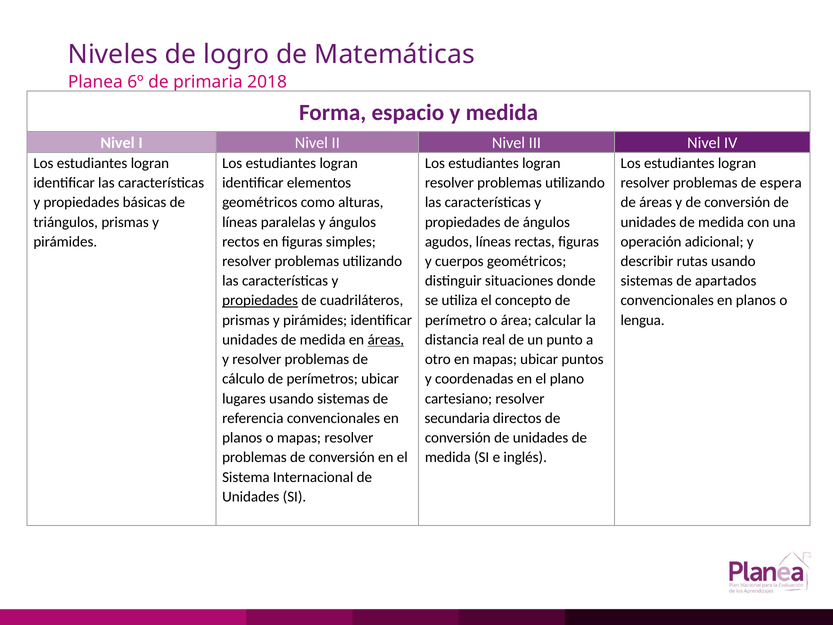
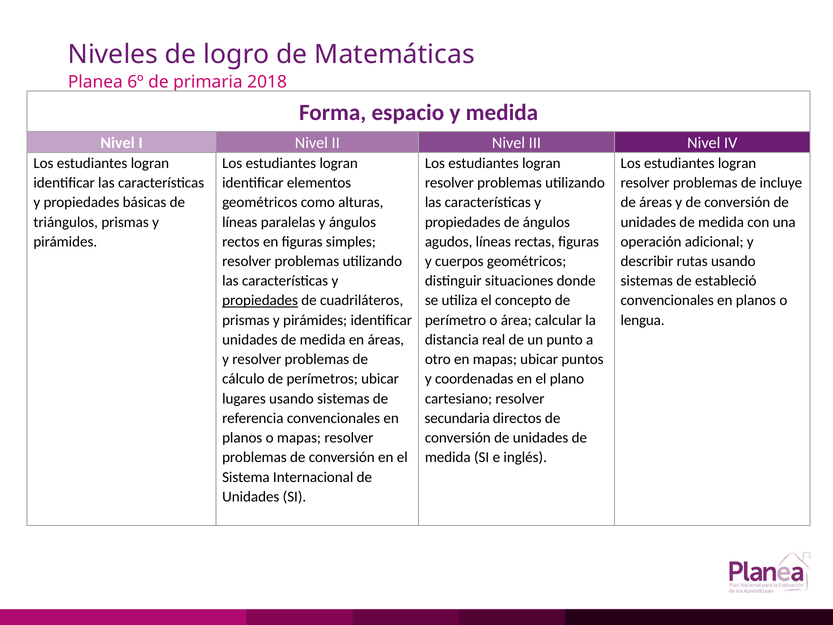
espera: espera -> incluye
apartados: apartados -> estableció
áreas at (386, 340) underline: present -> none
